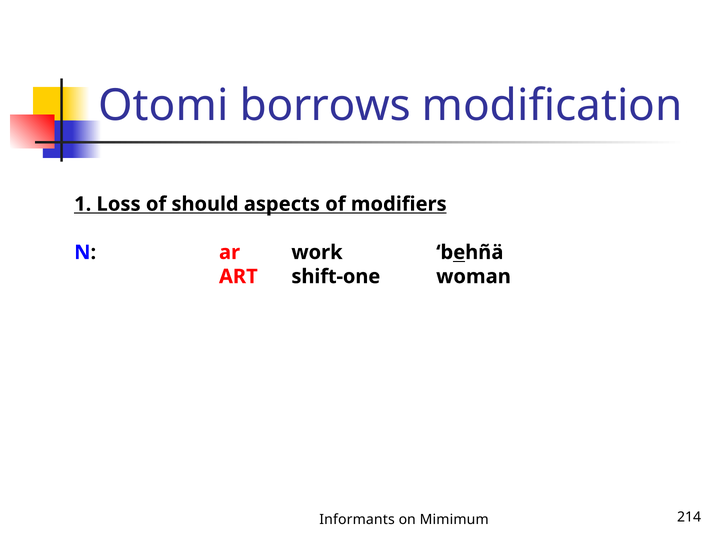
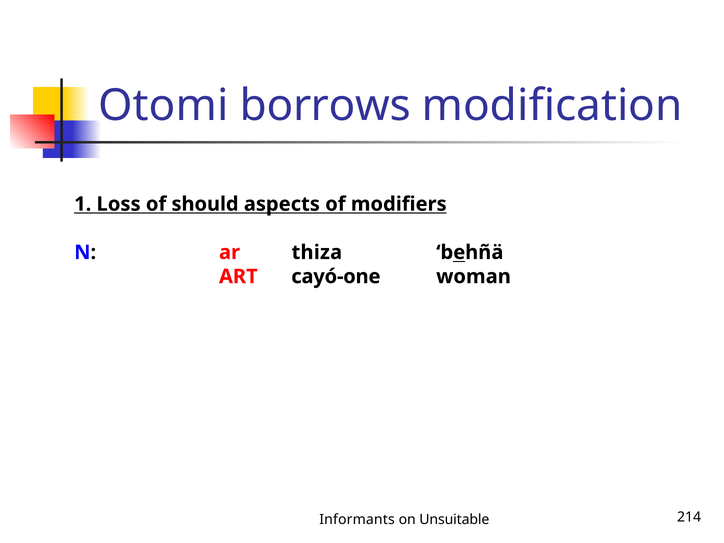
work: work -> thiza
shift-one: shift-one -> cayó-one
Mimimum: Mimimum -> Unsuitable
